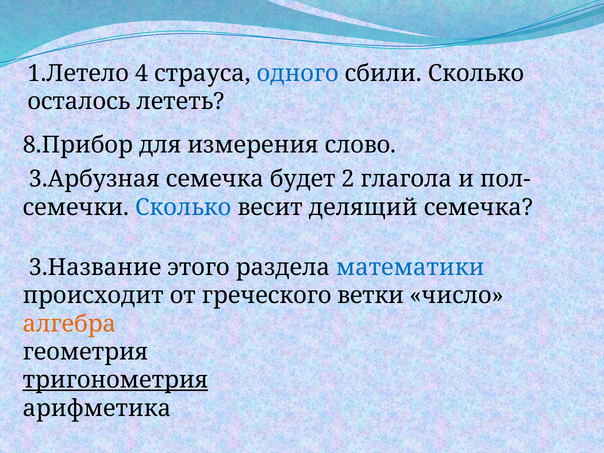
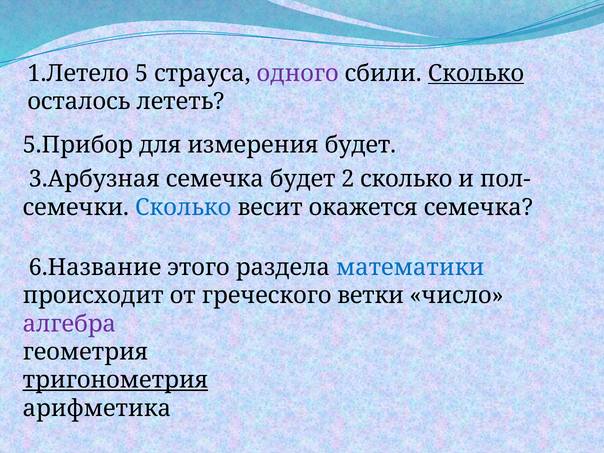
4: 4 -> 5
одного colour: blue -> purple
Сколько at (476, 73) underline: none -> present
8.Прибор: 8.Прибор -> 5.Прибор
измерения слово: слово -> будет
2 глагола: глагола -> сколько
делящий: делящий -> окажется
3.Название: 3.Название -> 6.Название
алгебра colour: orange -> purple
